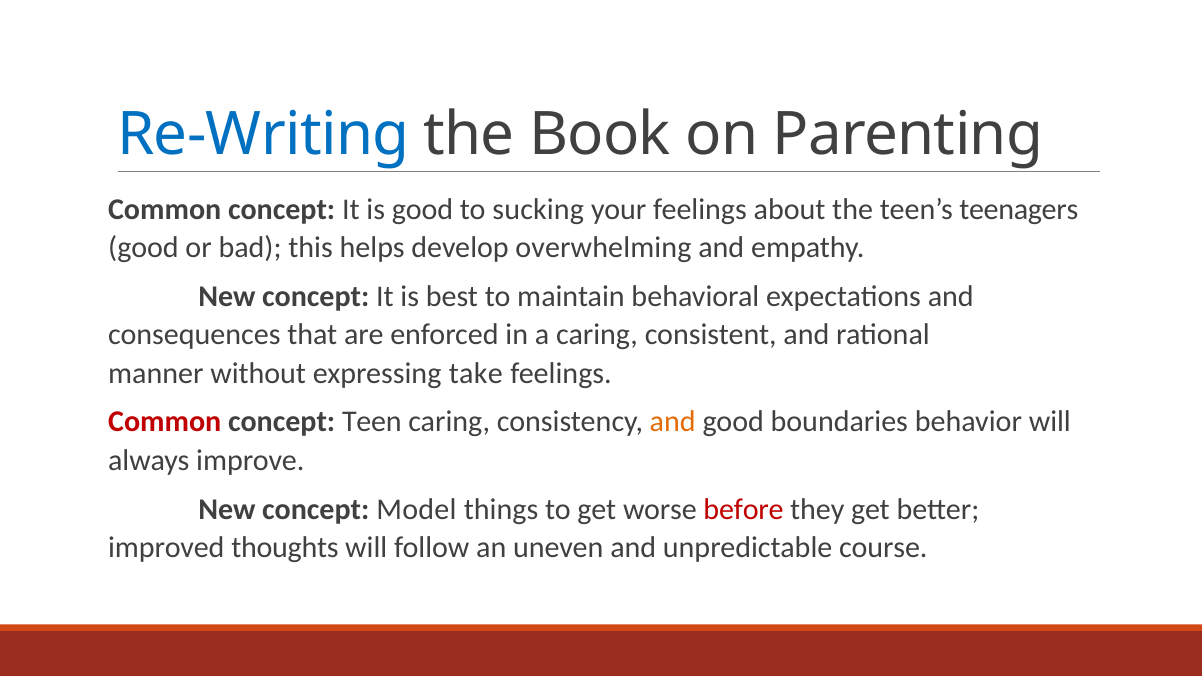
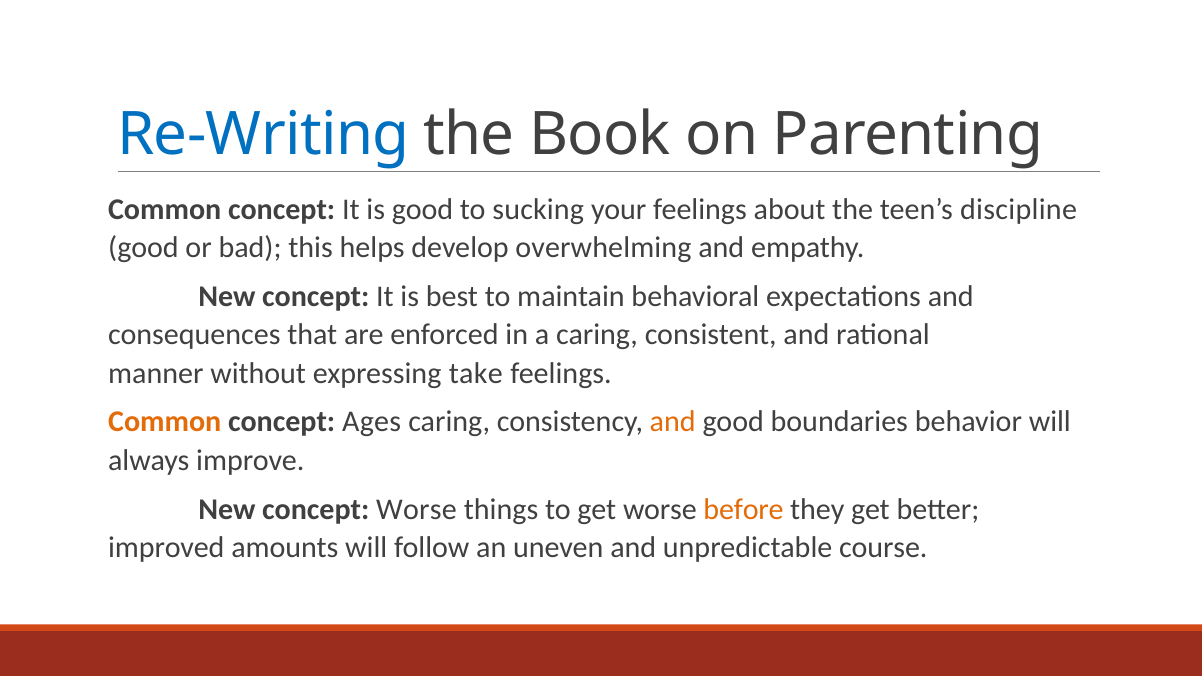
teenagers: teenagers -> discipline
Common at (165, 422) colour: red -> orange
Teen: Teen -> Ages
concept Model: Model -> Worse
before colour: red -> orange
thoughts: thoughts -> amounts
